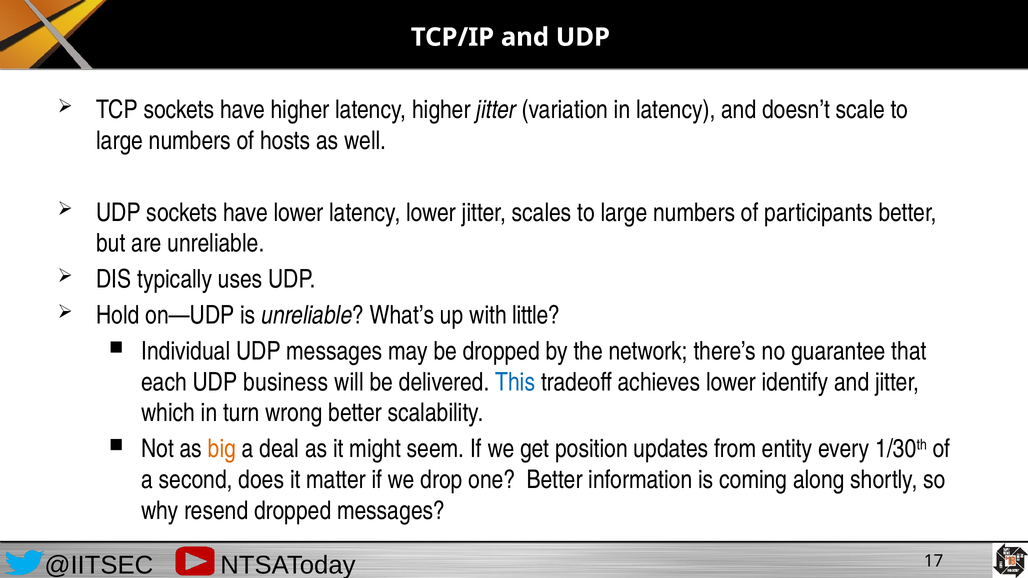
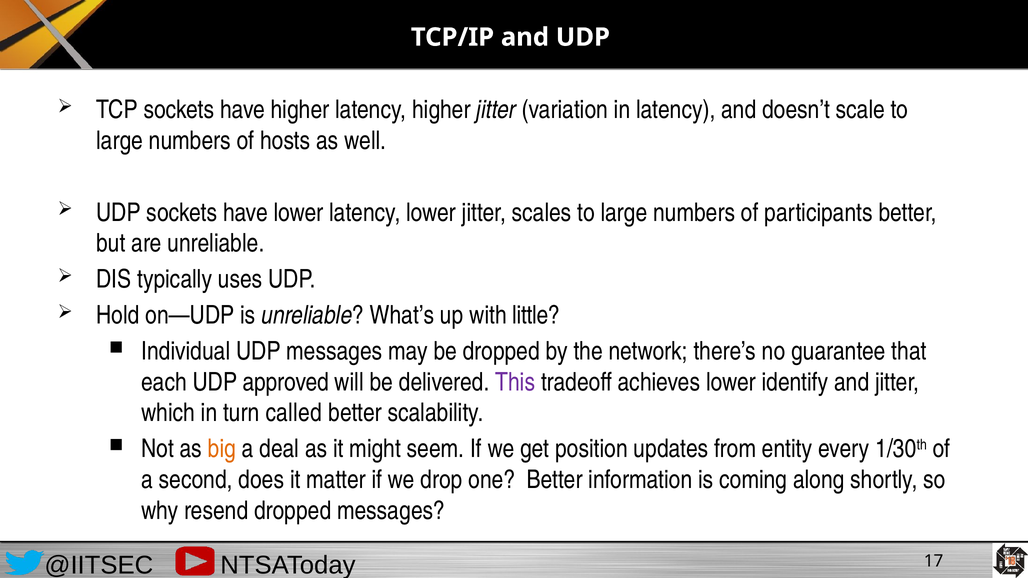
business: business -> approved
This colour: blue -> purple
wrong: wrong -> called
